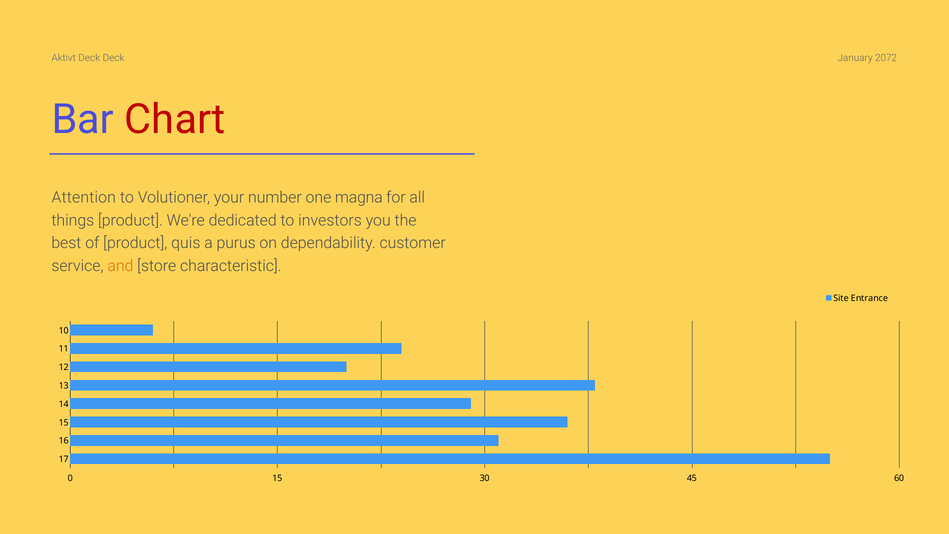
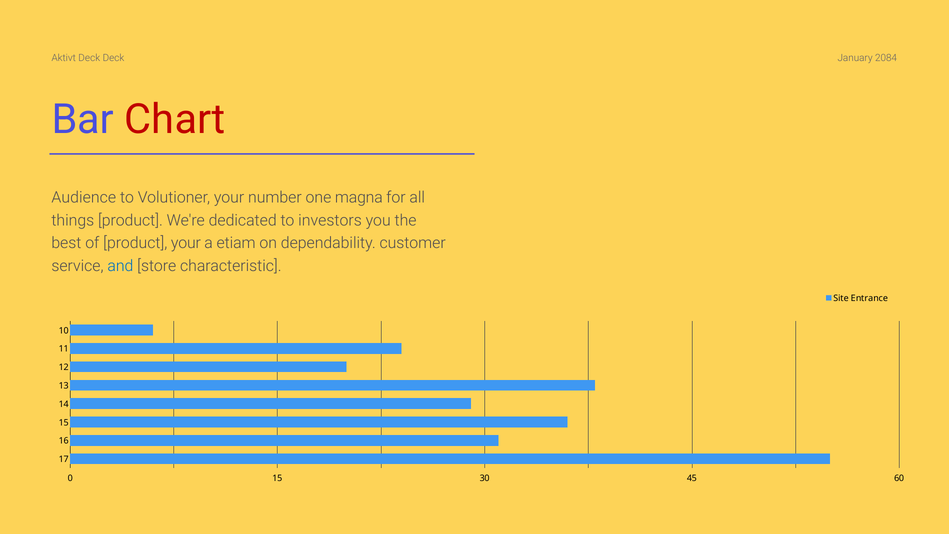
2072: 2072 -> 2084
Attention: Attention -> Audience
product quis: quis -> your
purus: purus -> etiam
and colour: orange -> blue
